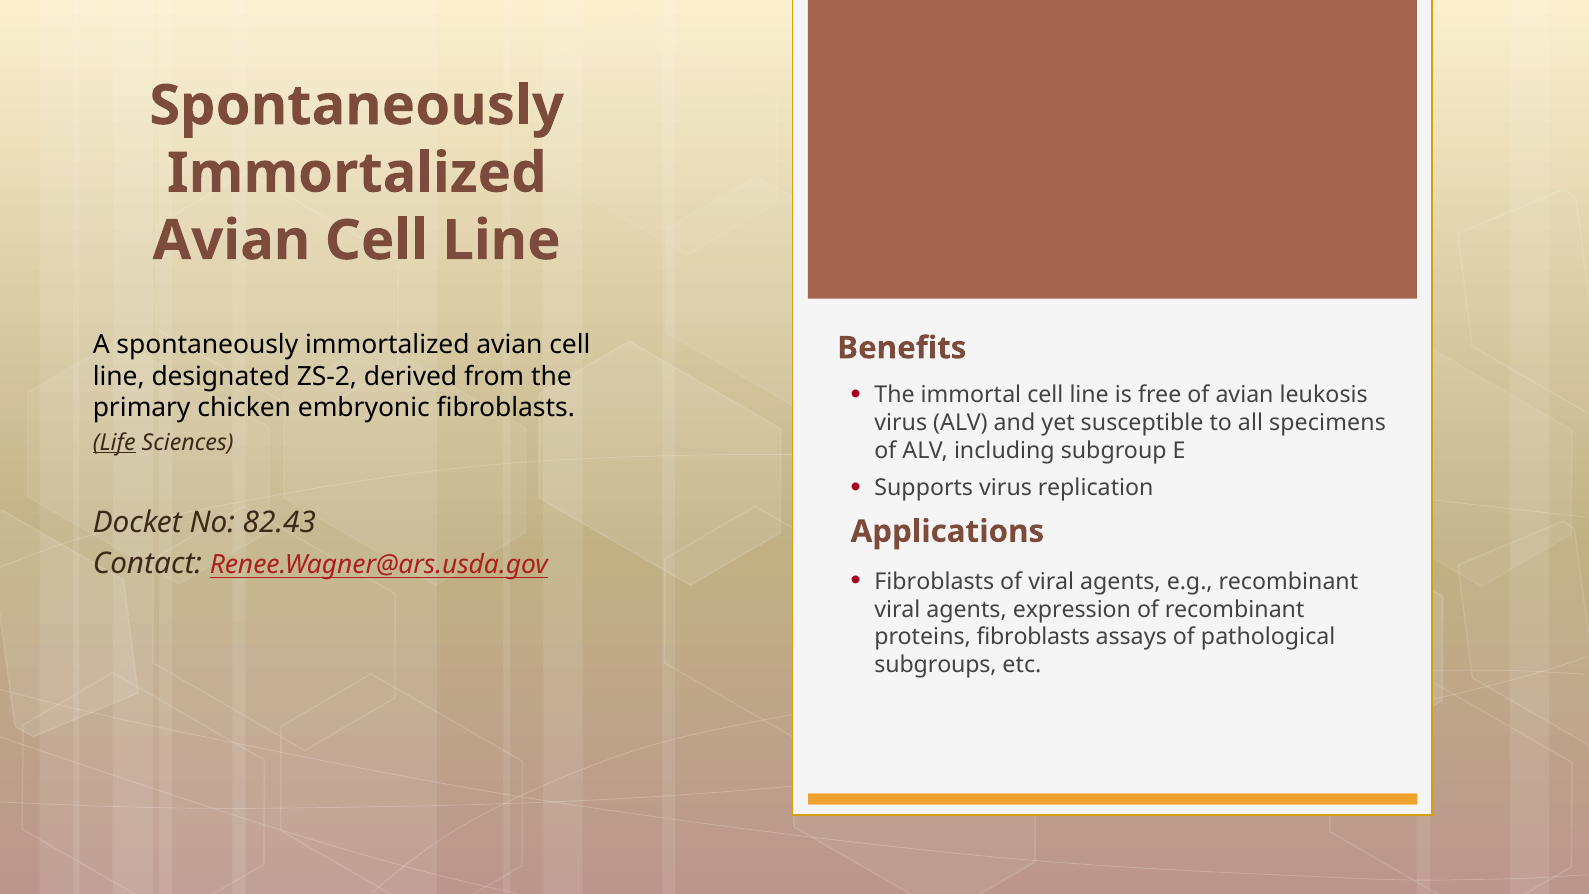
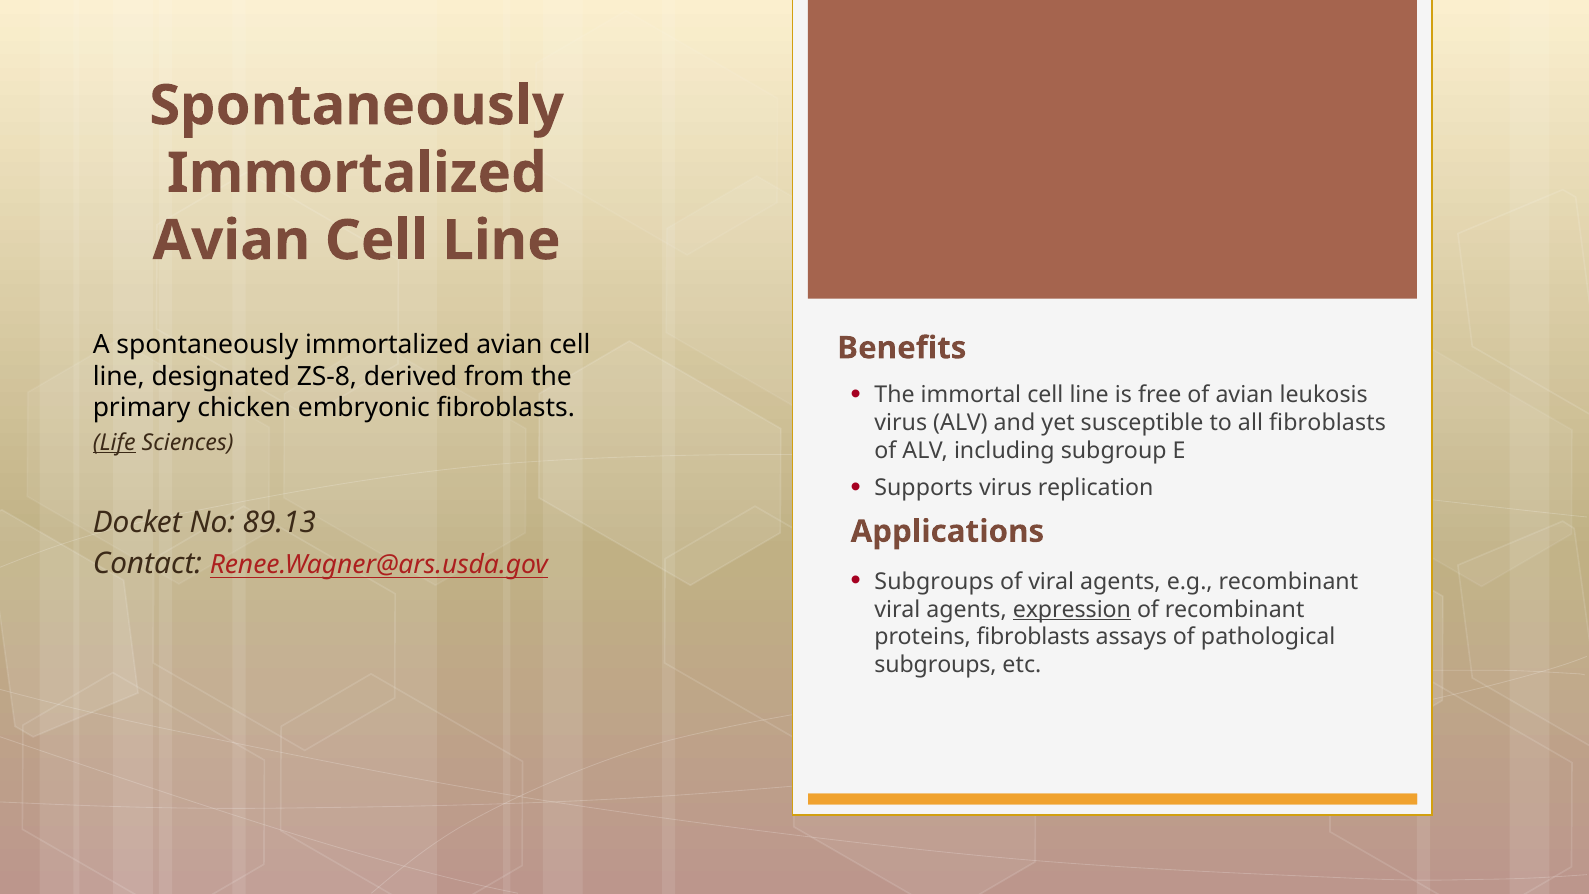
ZS-2: ZS-2 -> ZS-8
all specimens: specimens -> fibroblasts
82.43: 82.43 -> 89.13
Fibroblasts at (934, 581): Fibroblasts -> Subgroups
expression underline: none -> present
